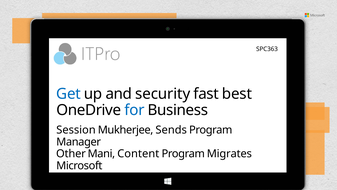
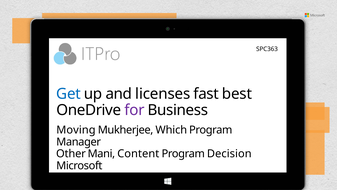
security: security -> licenses
for colour: blue -> purple
Session: Session -> Moving
Sends: Sends -> Which
Migrates: Migrates -> Decision
